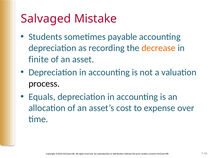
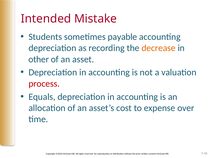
Salvaged: Salvaged -> Intended
finite: finite -> other
process colour: black -> red
